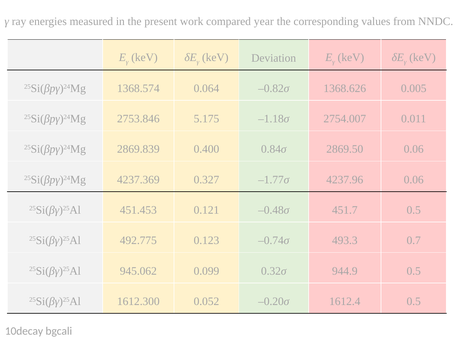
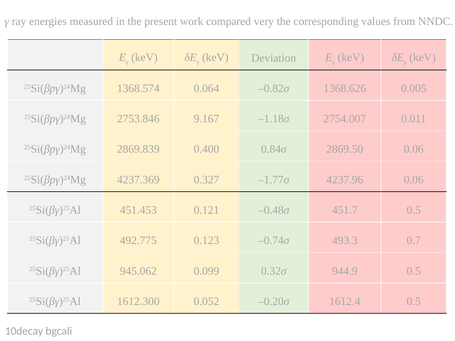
year: year -> very
5.175: 5.175 -> 9.167
